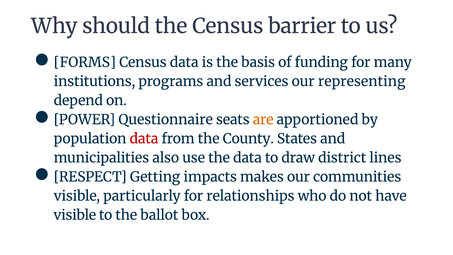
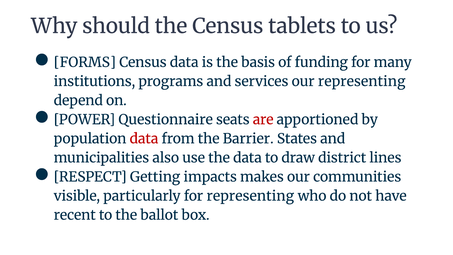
barrier: barrier -> tablets
are colour: orange -> red
County: County -> Barrier
for relationships: relationships -> representing
visible at (75, 215): visible -> recent
